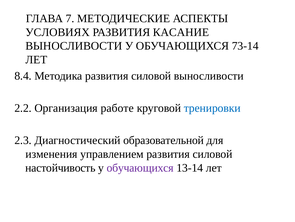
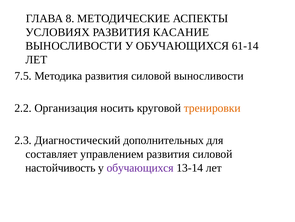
7: 7 -> 8
73-14: 73-14 -> 61-14
8.4: 8.4 -> 7.5
работе: работе -> носить
тренировки colour: blue -> orange
образовательной: образовательной -> дополнительных
изменения: изменения -> составляет
